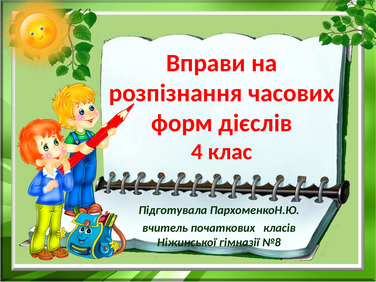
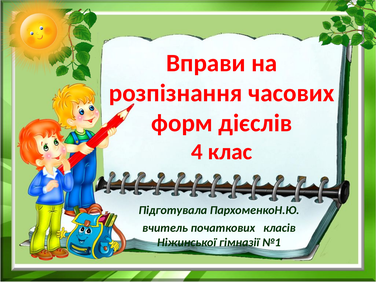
№8: №8 -> №1
